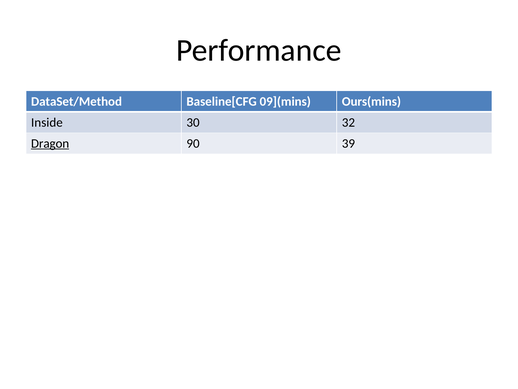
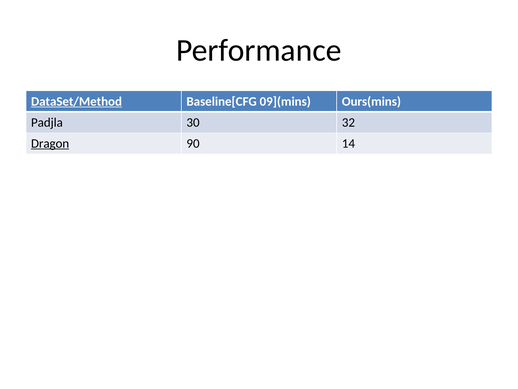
DataSet/Method underline: none -> present
Inside: Inside -> Padjla
39: 39 -> 14
